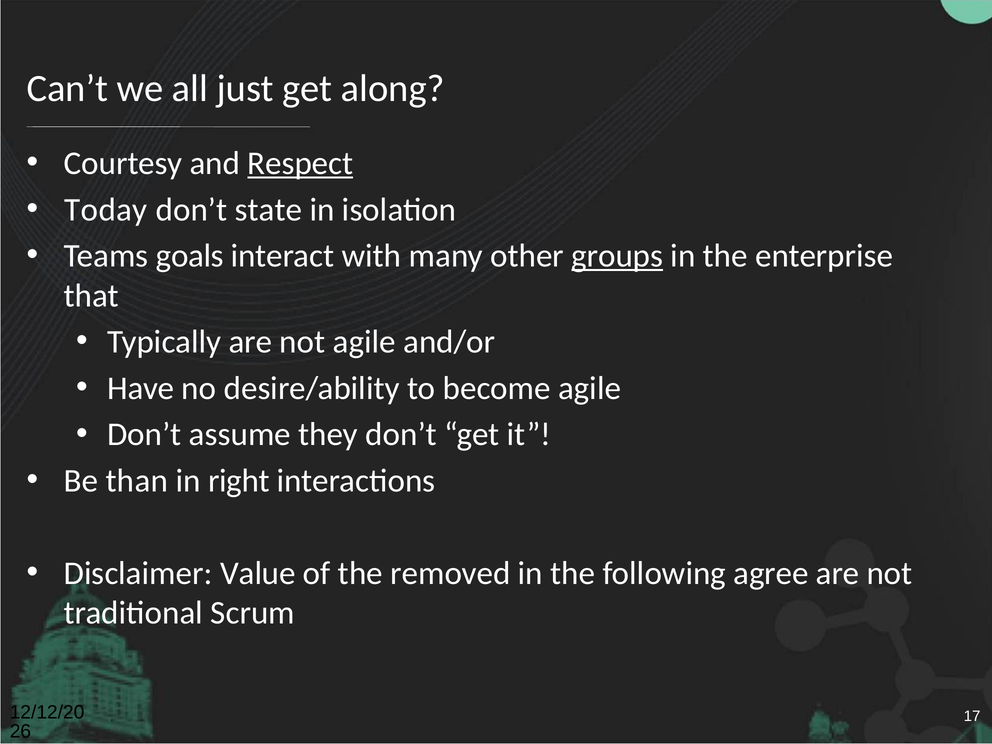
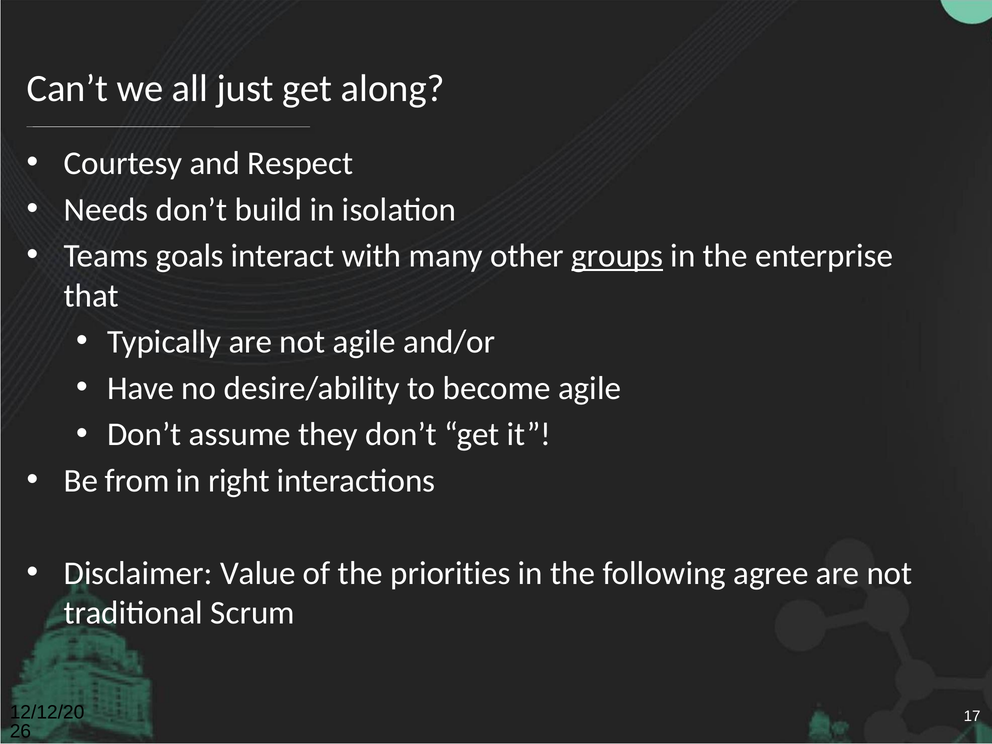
Respect underline: present -> none
Today: Today -> Needs
state: state -> build
than: than -> from
removed: removed -> priorities
